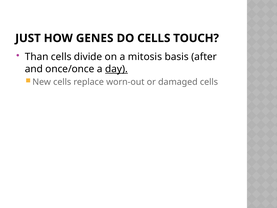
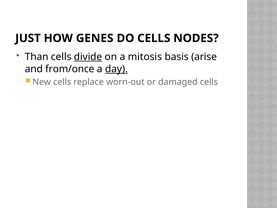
TOUCH: TOUCH -> NODES
divide underline: none -> present
after: after -> arise
once/once: once/once -> from/once
